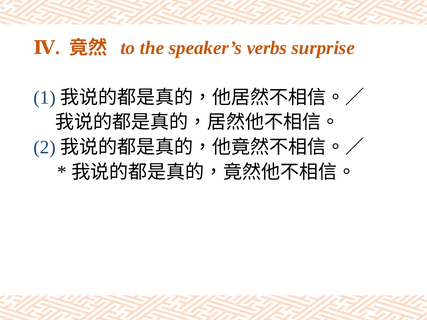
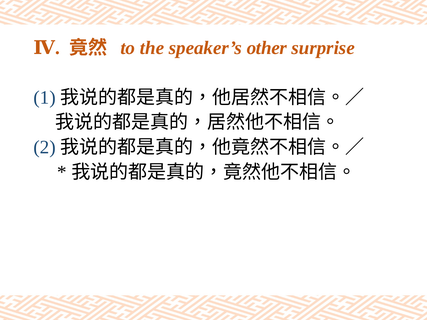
verbs: verbs -> other
